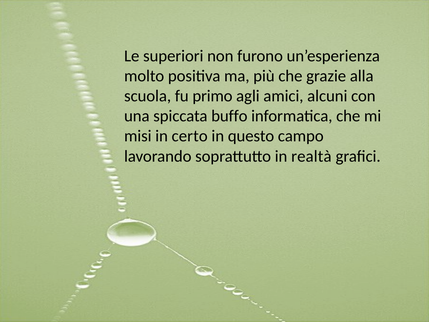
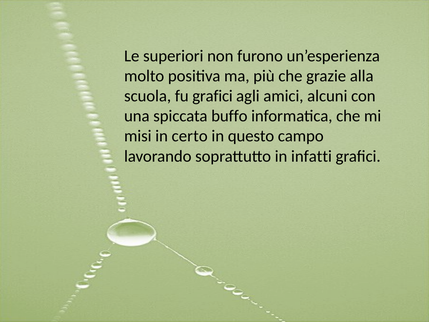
fu primo: primo -> grafici
realtà: realtà -> infatti
